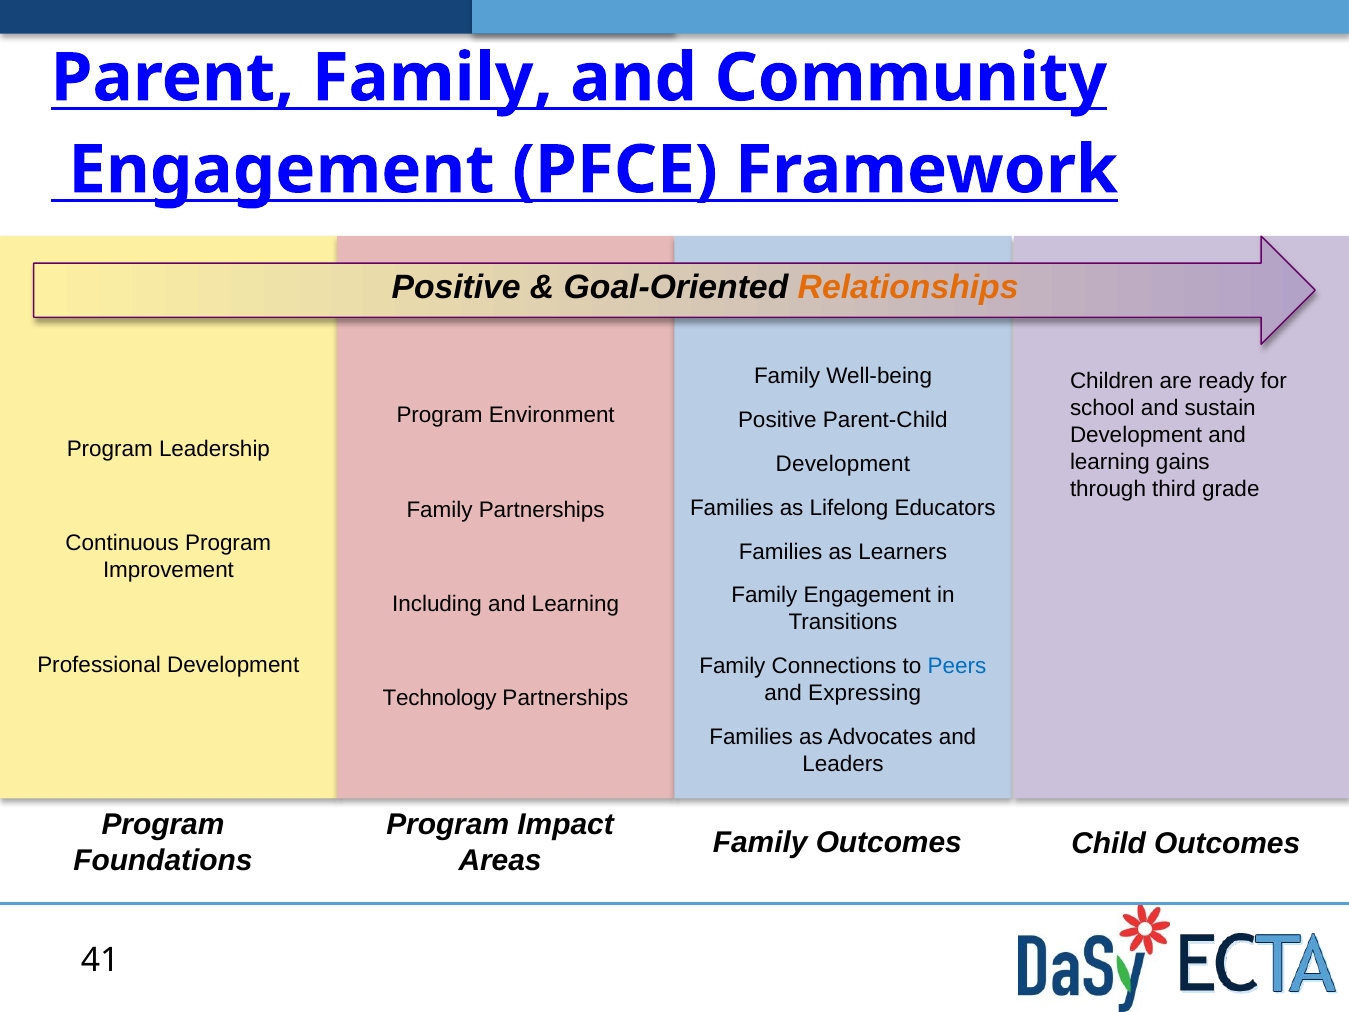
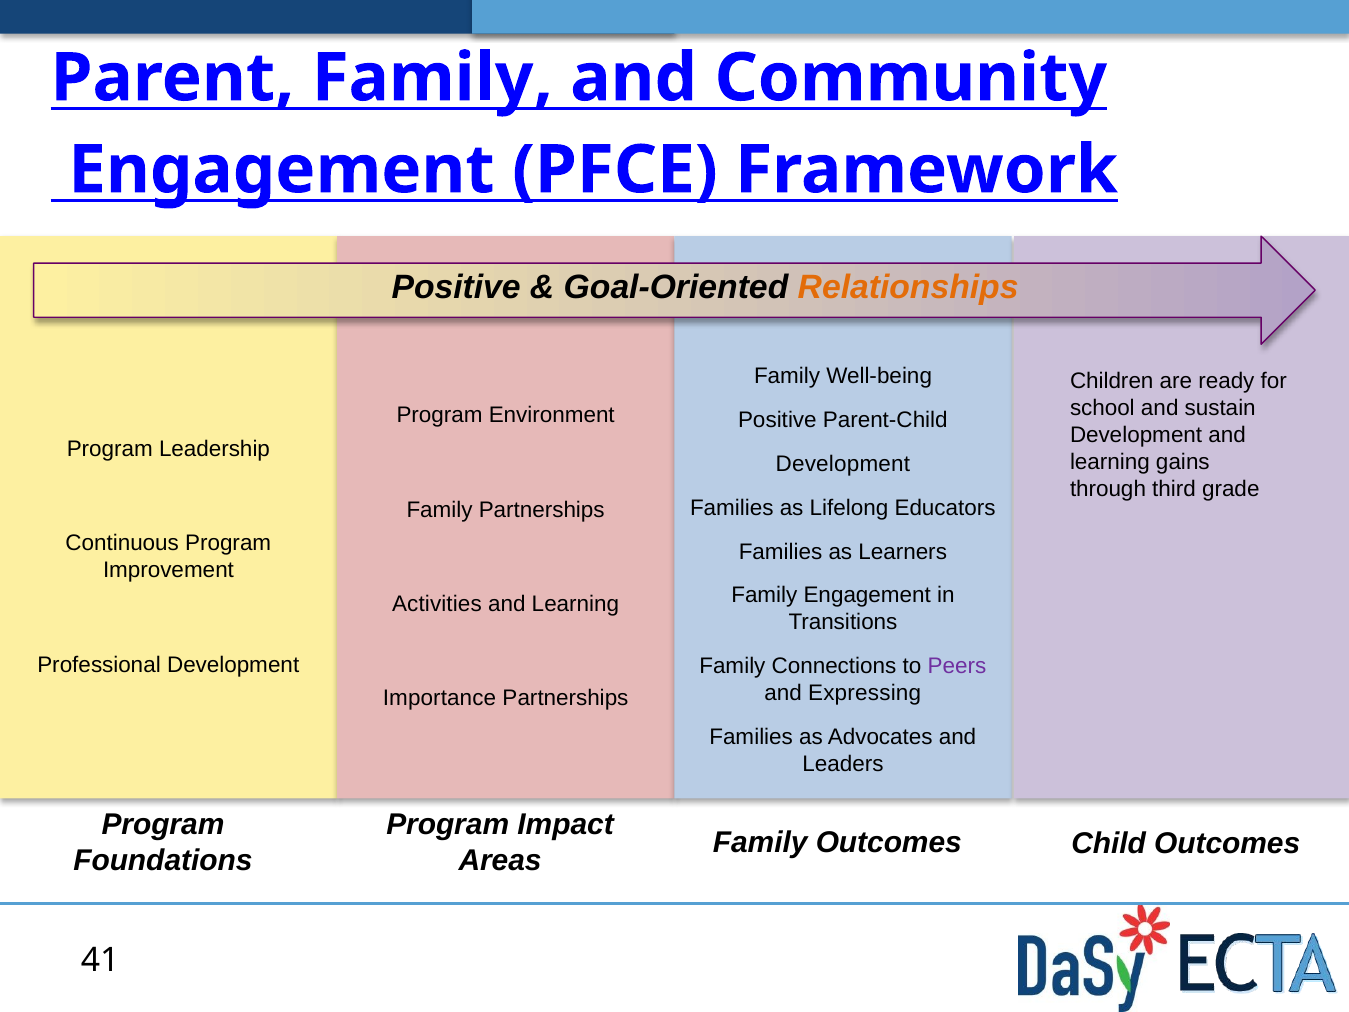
Including: Including -> Activities
Peers colour: blue -> purple
Technology: Technology -> Importance
